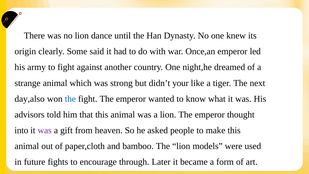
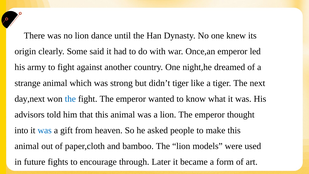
didn’t your: your -> tiger
day,also: day,also -> day,next
was at (45, 130) colour: purple -> blue
